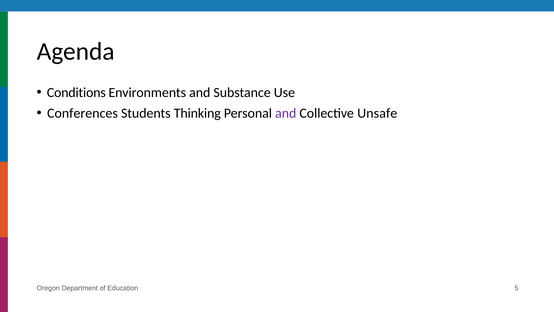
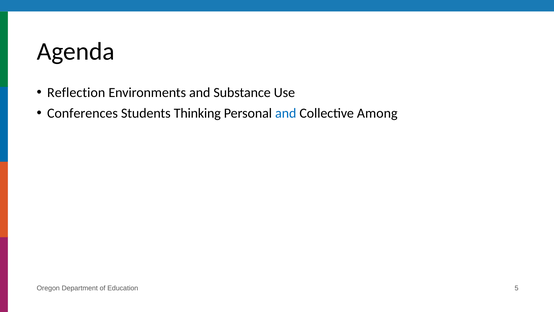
Conditions: Conditions -> Reflection
and at (286, 113) colour: purple -> blue
Unsafe: Unsafe -> Among
